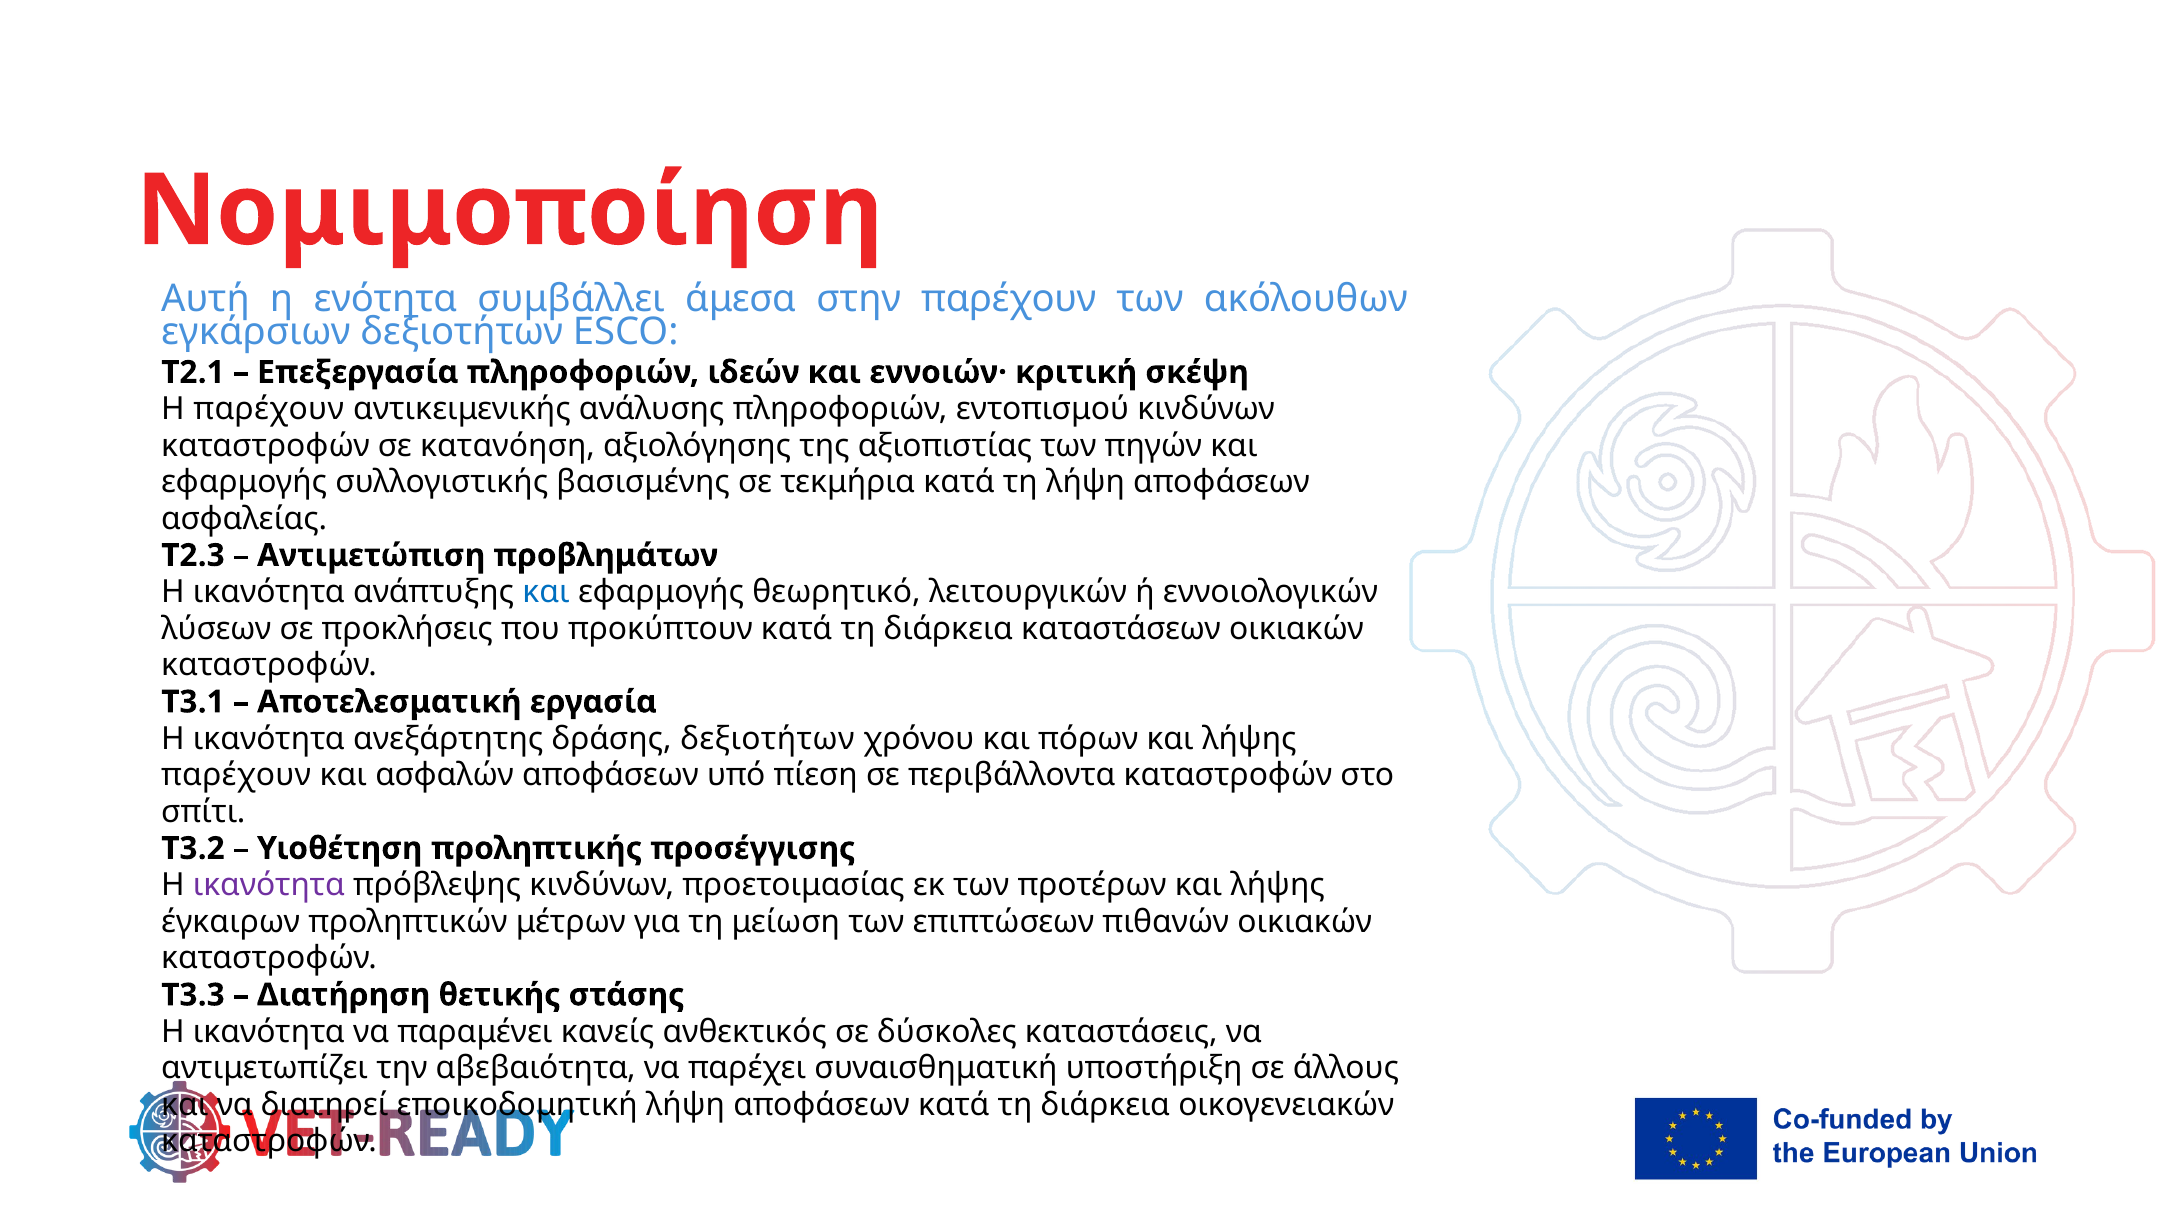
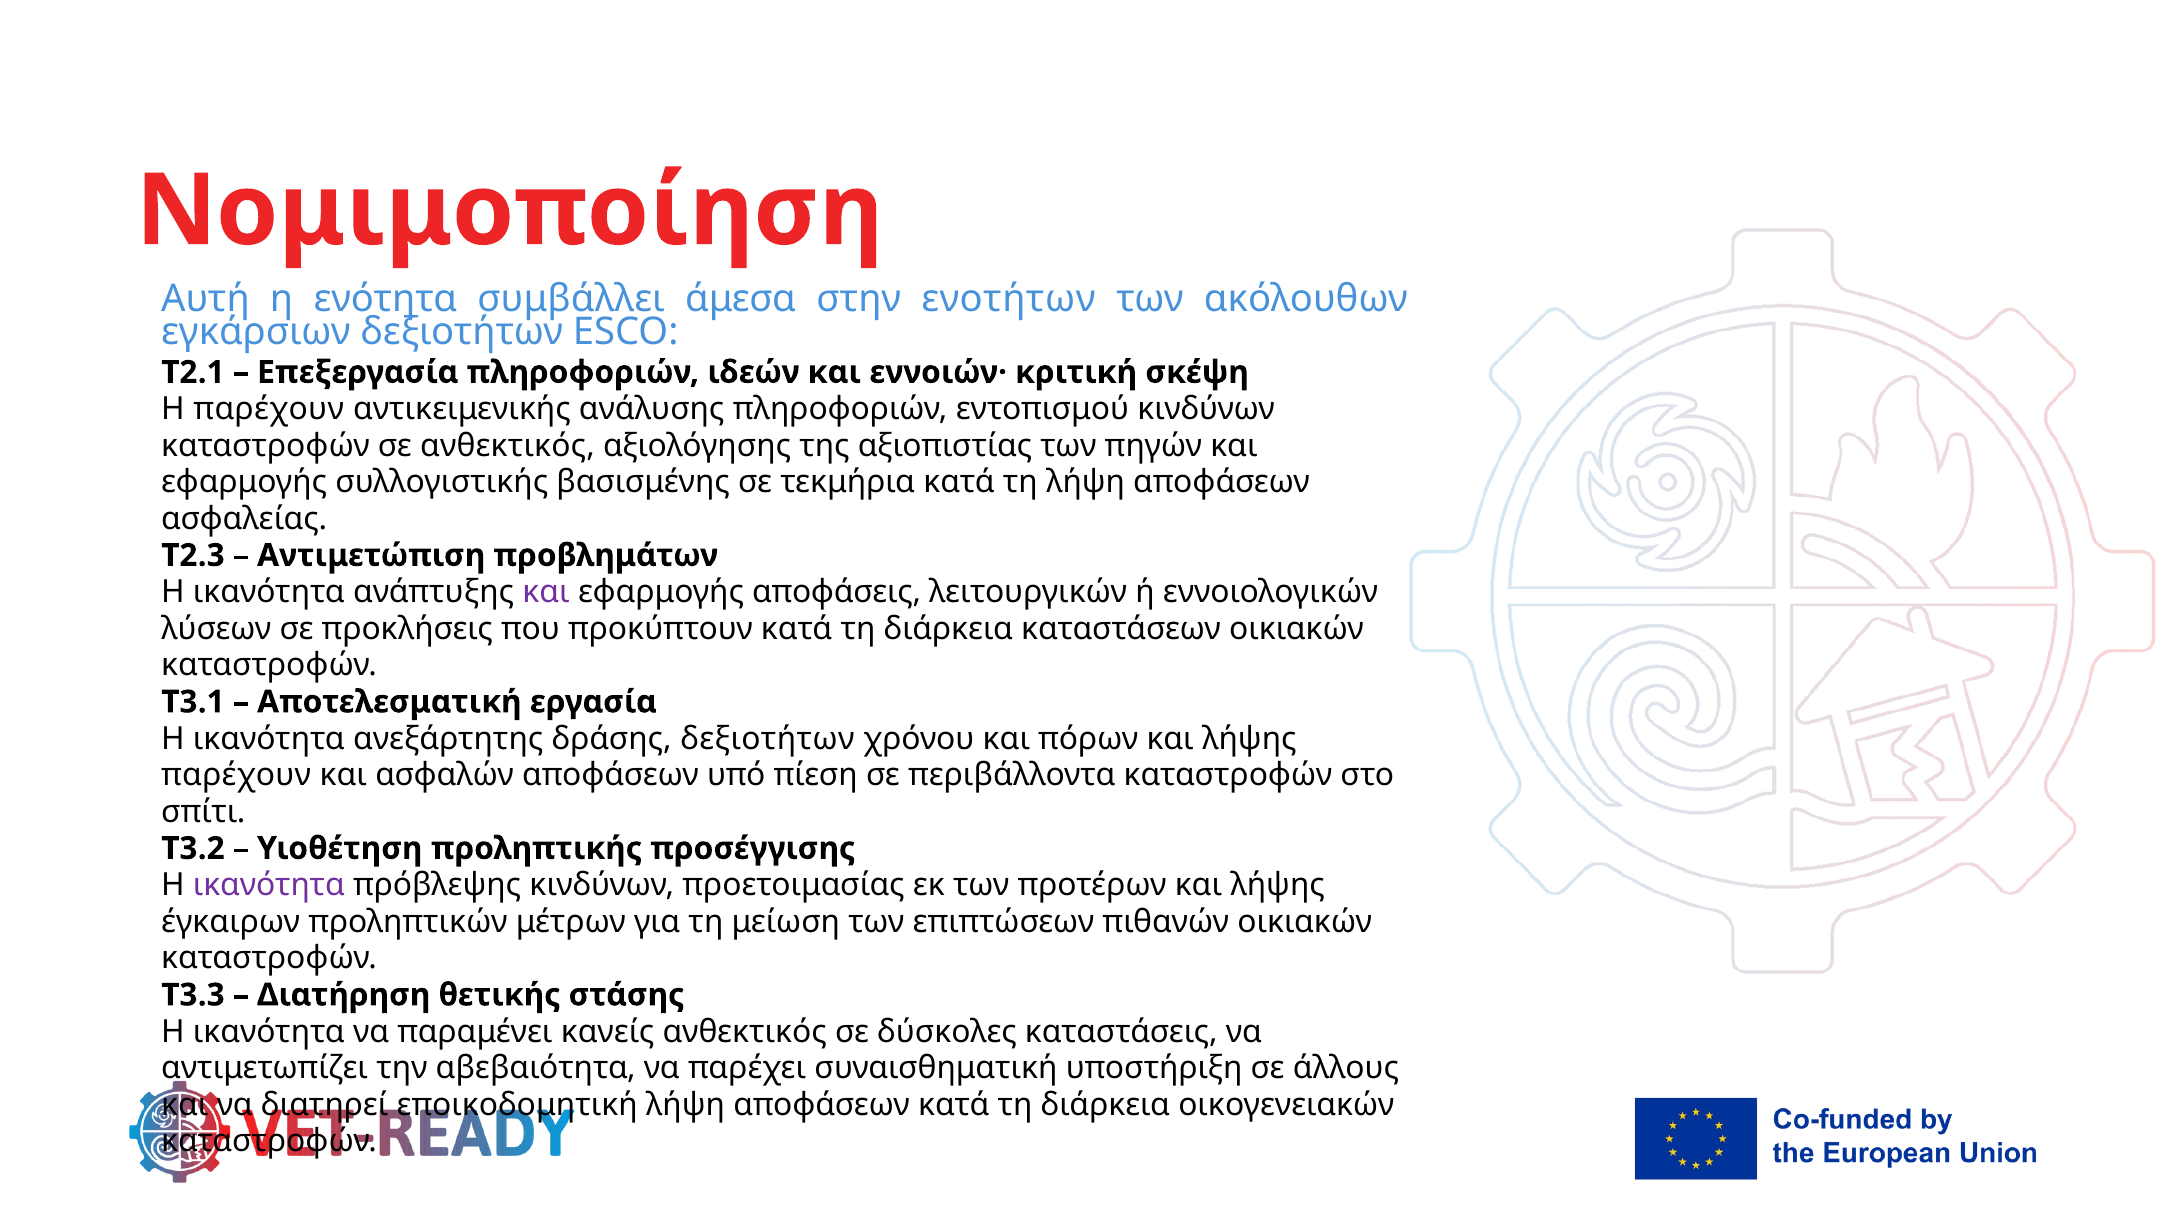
στην παρέχουν: παρέχουν -> ενοτήτων
σε κατανόηση: κατανόηση -> ανθεκτικός
και at (546, 592) colour: blue -> purple
θεωρητικό: θεωρητικό -> αποφάσεις
